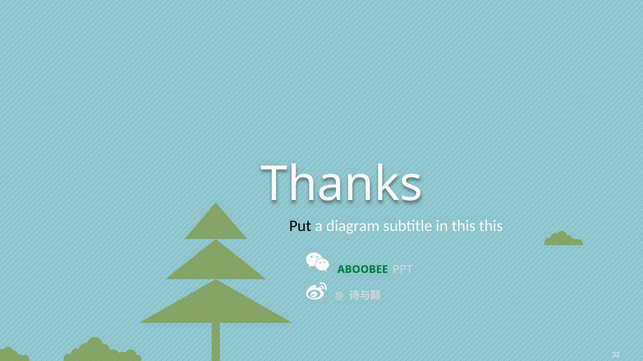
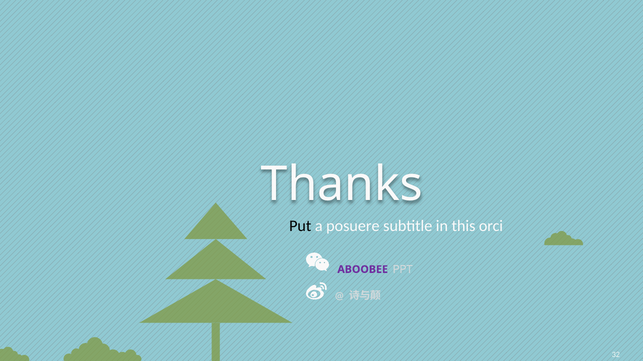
diagram: diagram -> posuere
this this: this -> orci
ABOOBEE colour: green -> purple
